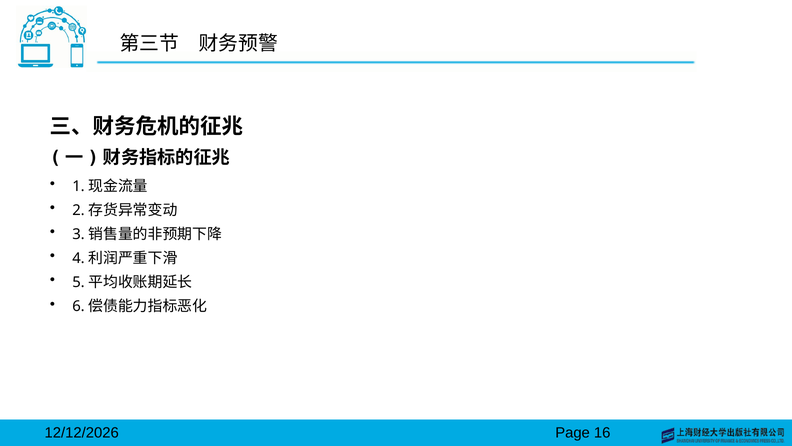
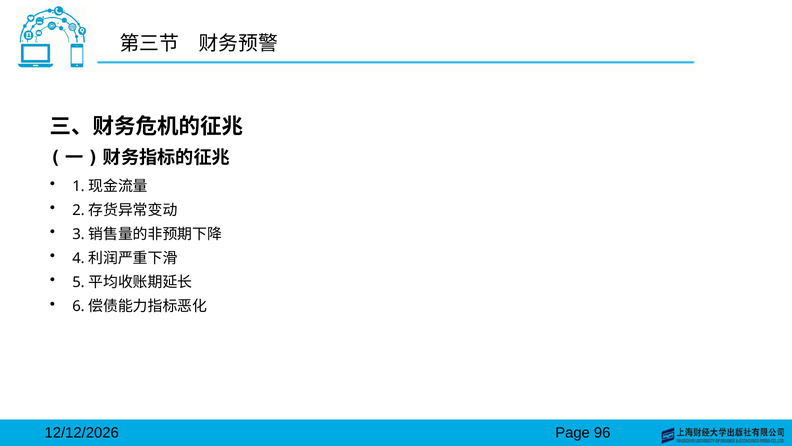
16: 16 -> 96
